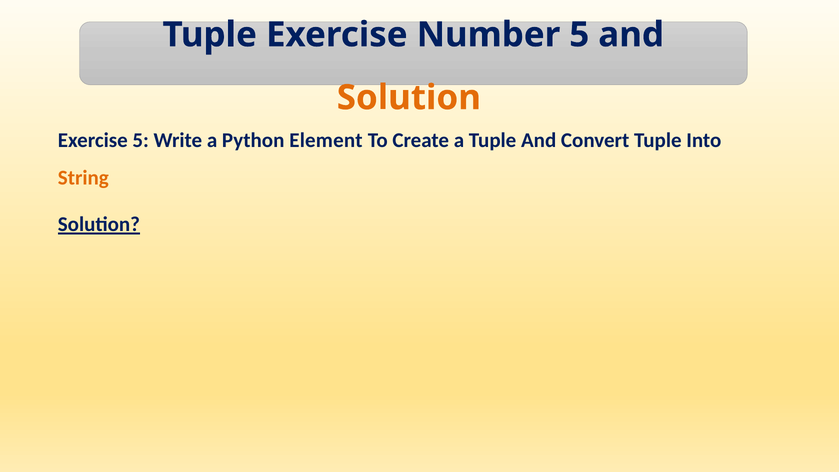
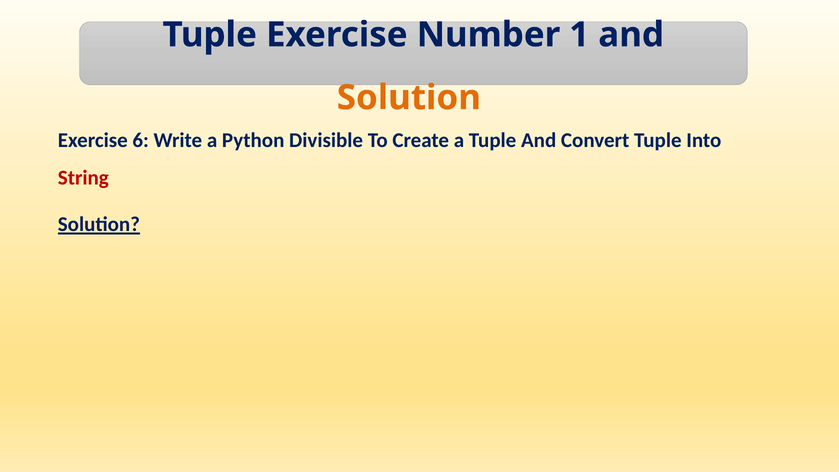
Number 5: 5 -> 1
Exercise 5: 5 -> 6
Element: Element -> Divisible
String colour: orange -> red
